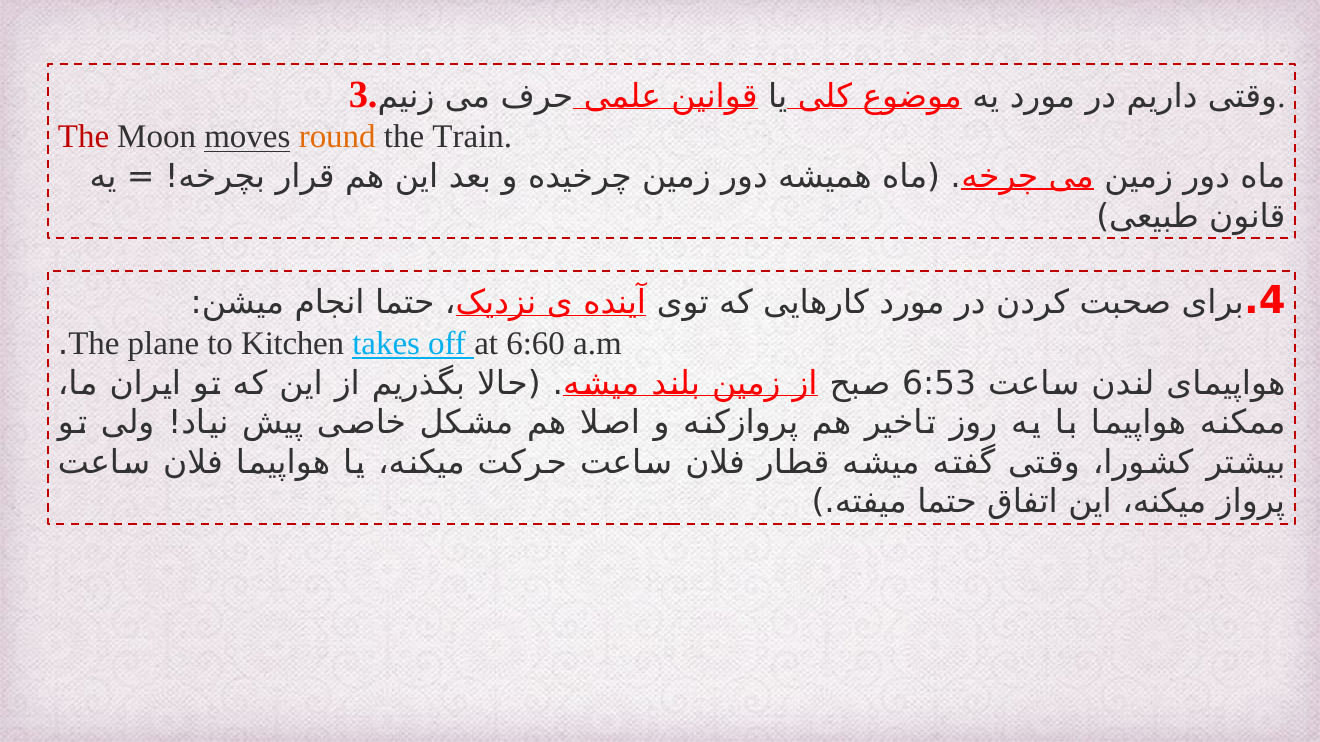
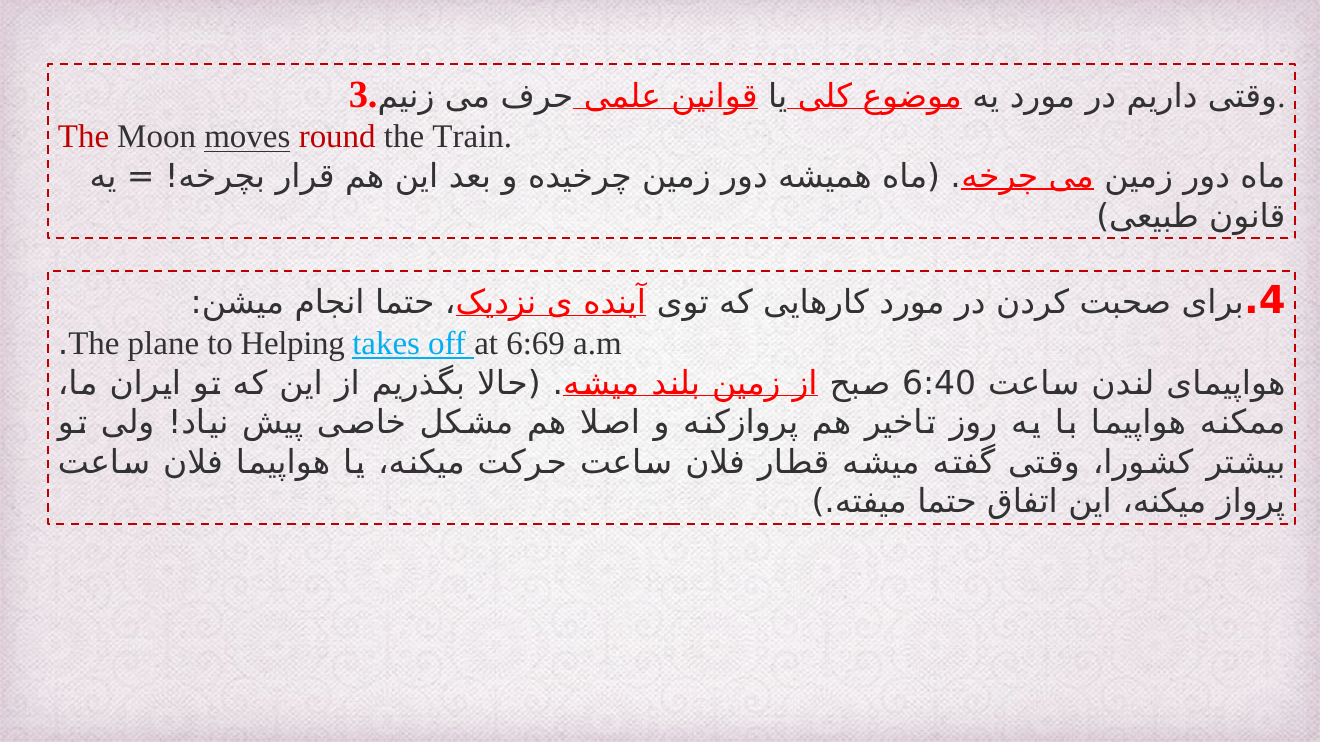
round colour: orange -> red
Kitchen: Kitchen -> Helping
6:60: 6:60 -> 6:69
6:53: 6:53 -> 6:40
